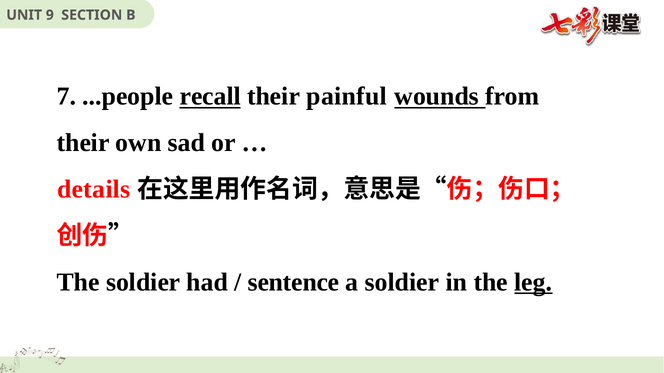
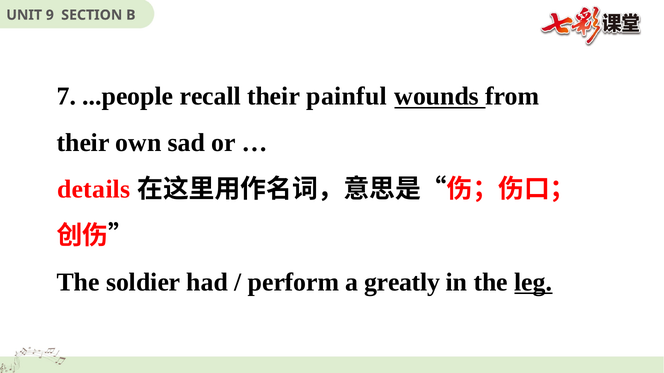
recall underline: present -> none
sentence: sentence -> perform
a soldier: soldier -> greatly
